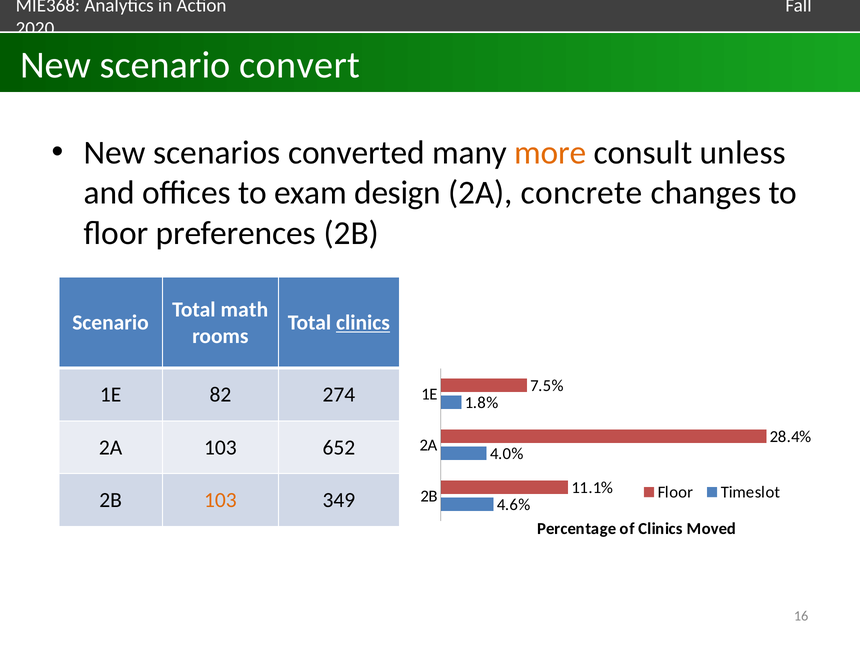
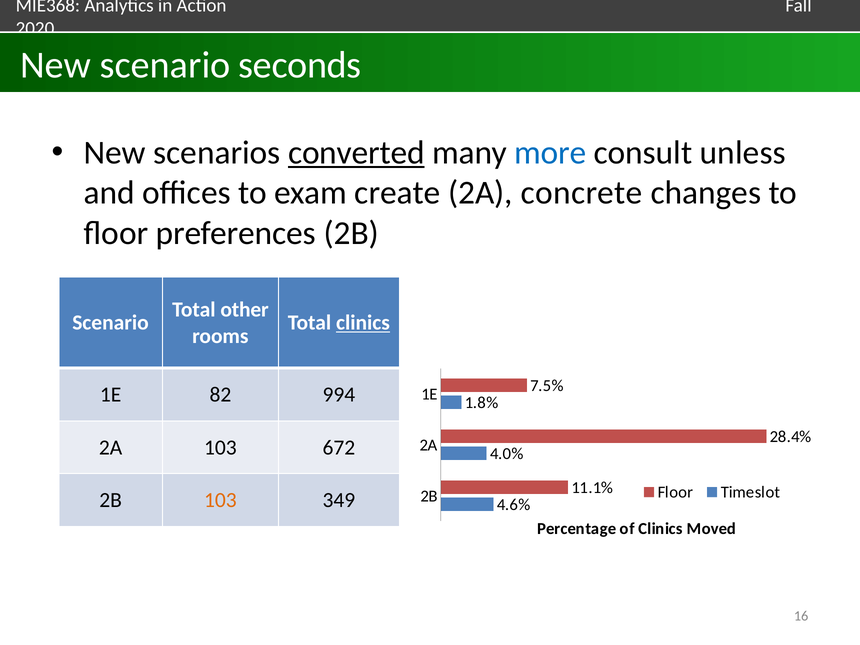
convert: convert -> seconds
converted underline: none -> present
more colour: orange -> blue
design: design -> create
math: math -> other
274: 274 -> 994
652: 652 -> 672
